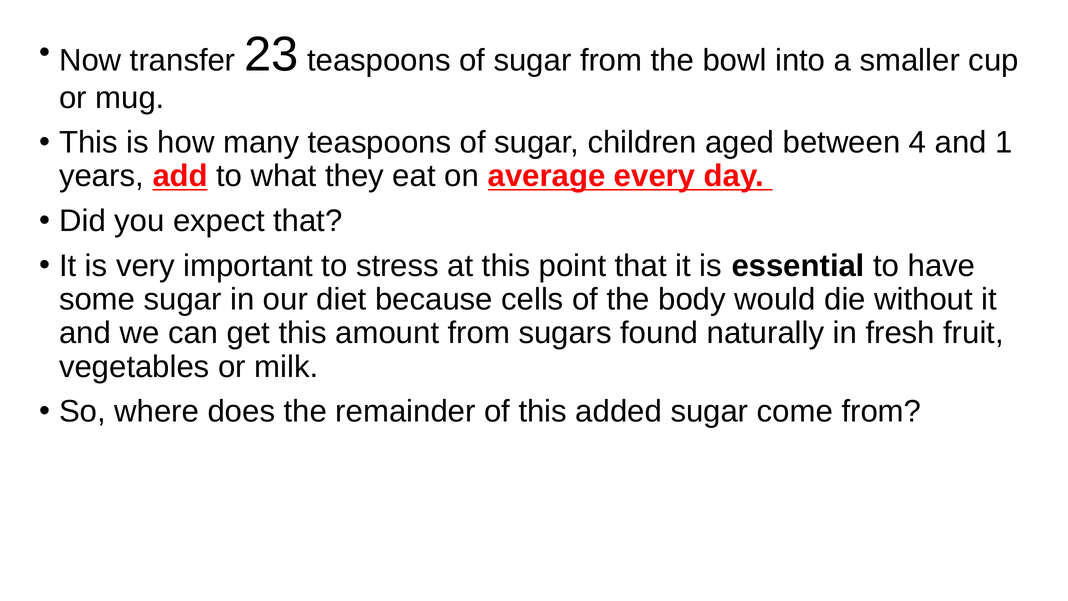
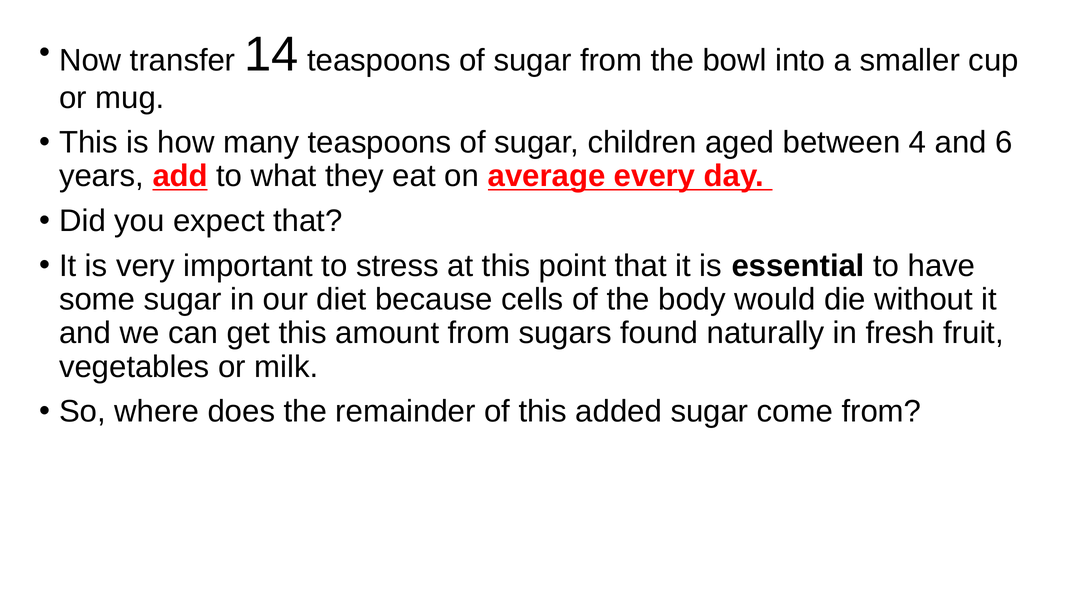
23: 23 -> 14
1: 1 -> 6
